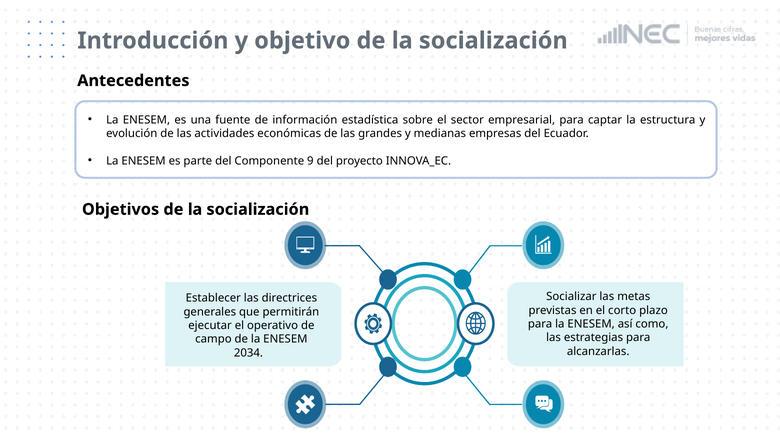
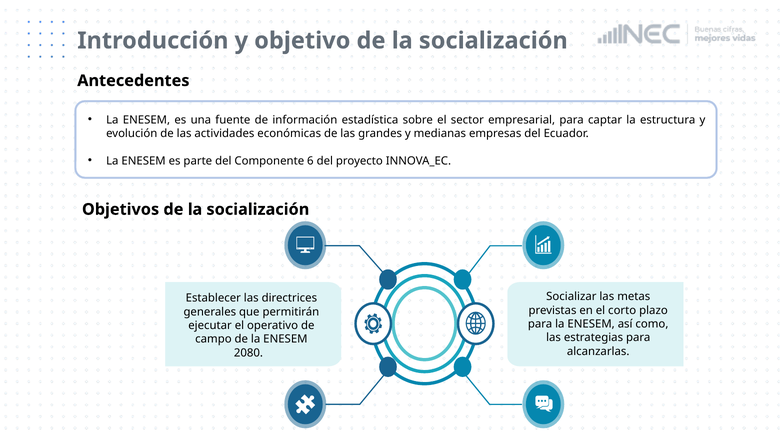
9: 9 -> 6
2034: 2034 -> 2080
